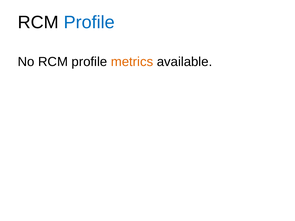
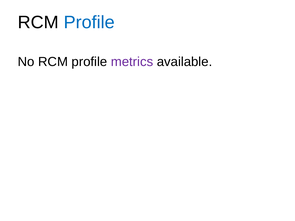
metrics colour: orange -> purple
